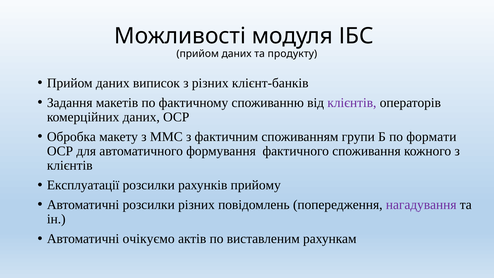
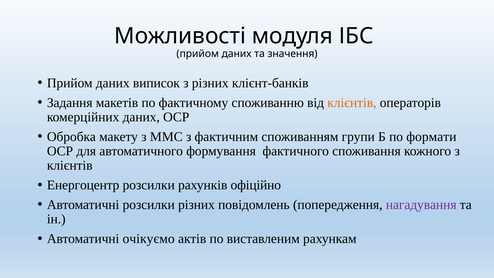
продукту: продукту -> значення
клієнтів at (352, 103) colour: purple -> orange
Експлуатації: Експлуатації -> Енергоцентр
прийому: прийому -> офіційно
